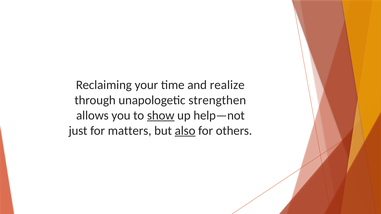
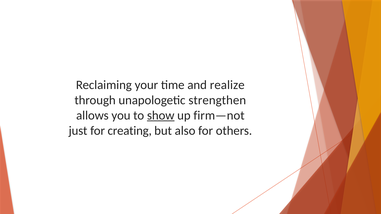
help—not: help—not -> firm—not
matters: matters -> creating
also underline: present -> none
